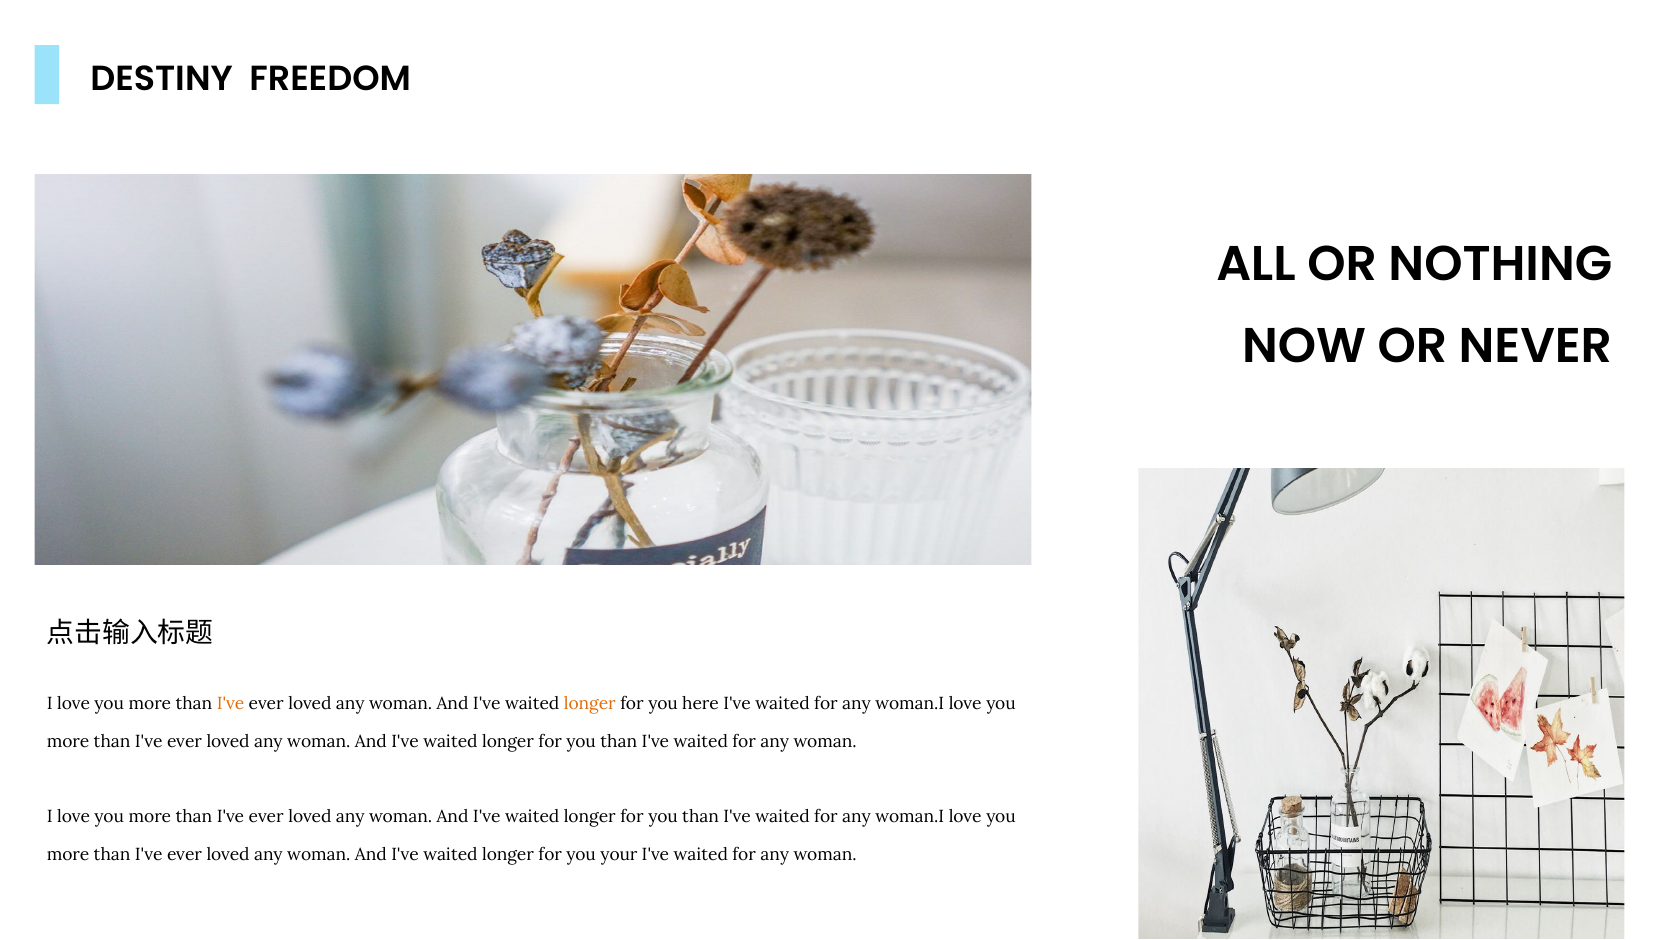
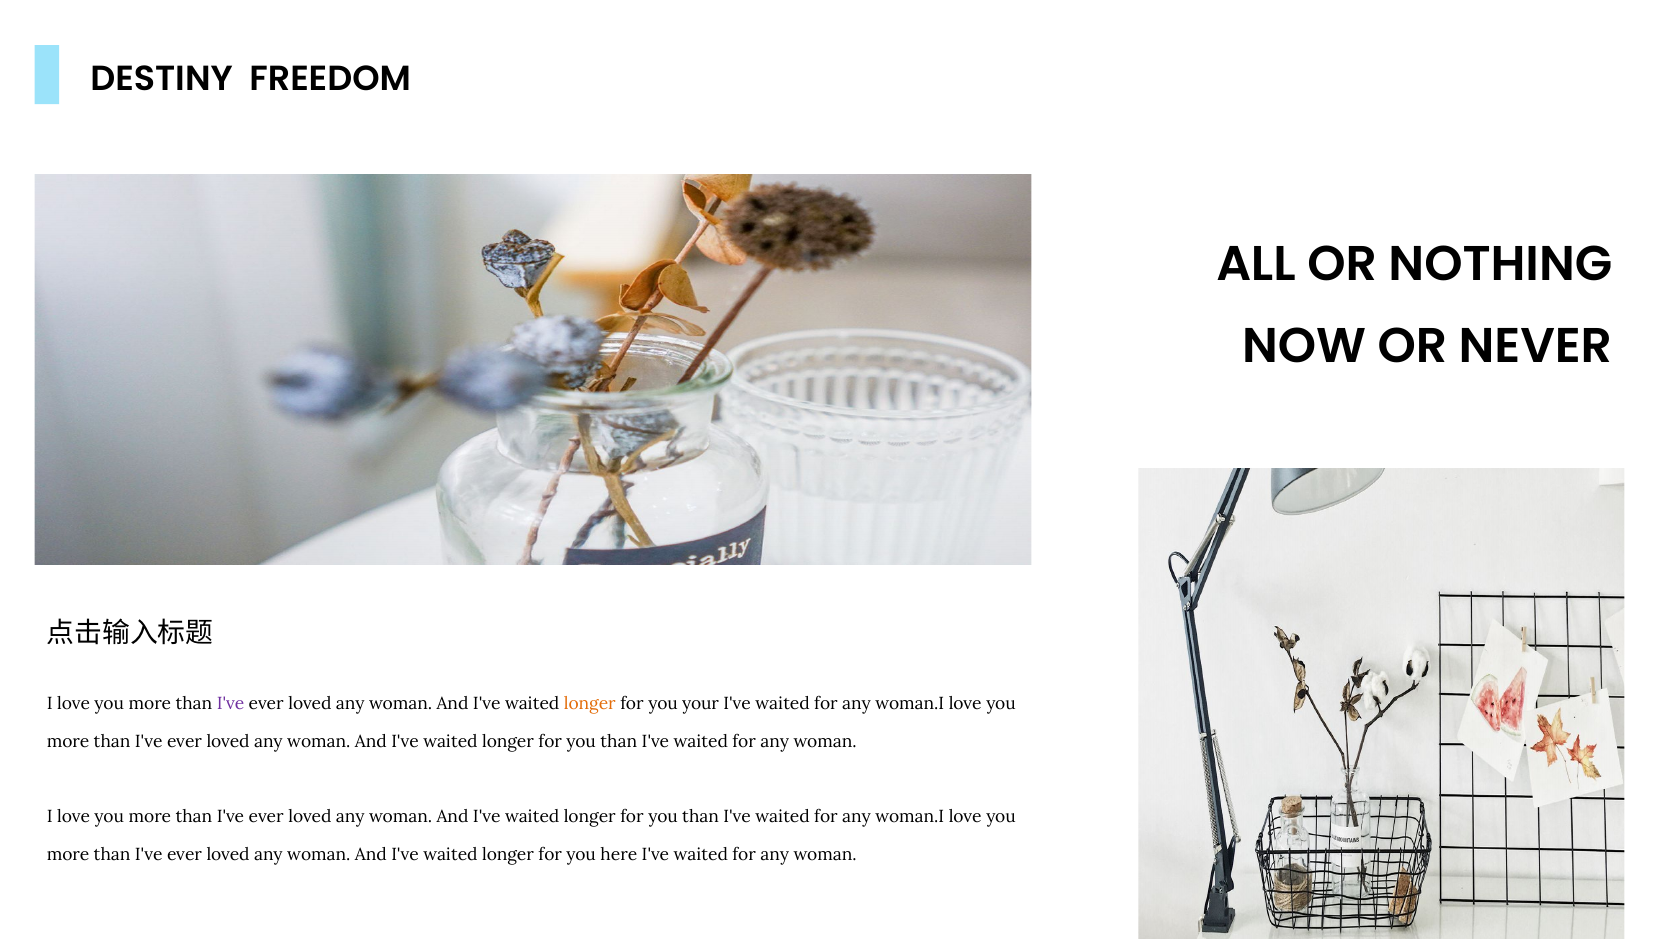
I've at (231, 705) colour: orange -> purple
here: here -> your
your: your -> here
